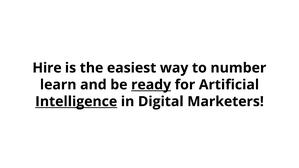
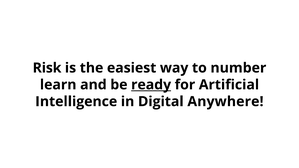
Hire: Hire -> Risk
Intelligence underline: present -> none
Marketers: Marketers -> Anywhere
